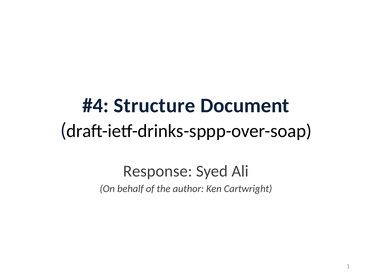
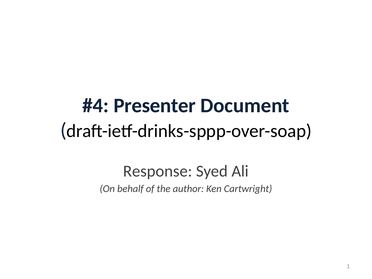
Structure: Structure -> Presenter
